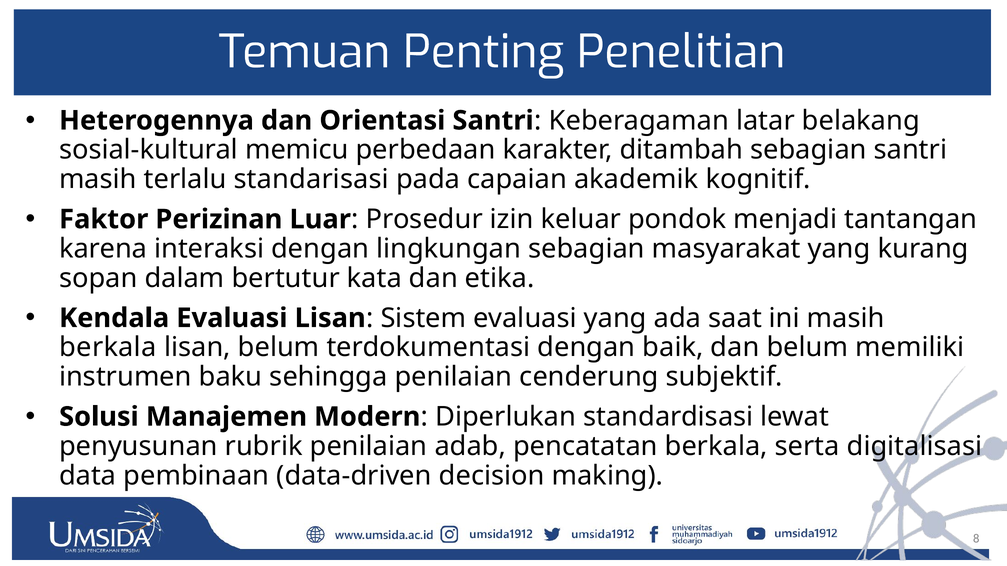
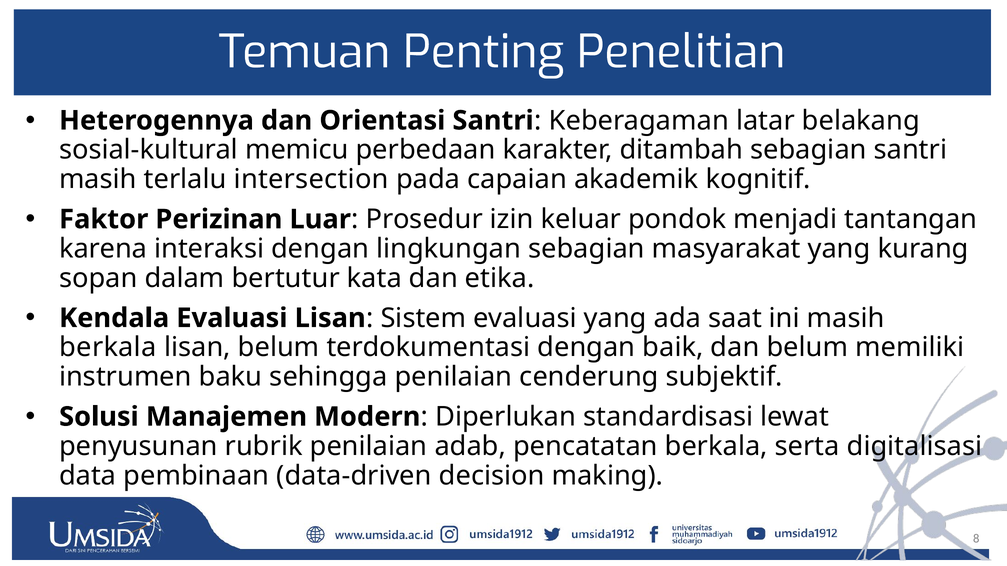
standarisasi: standarisasi -> intersection
